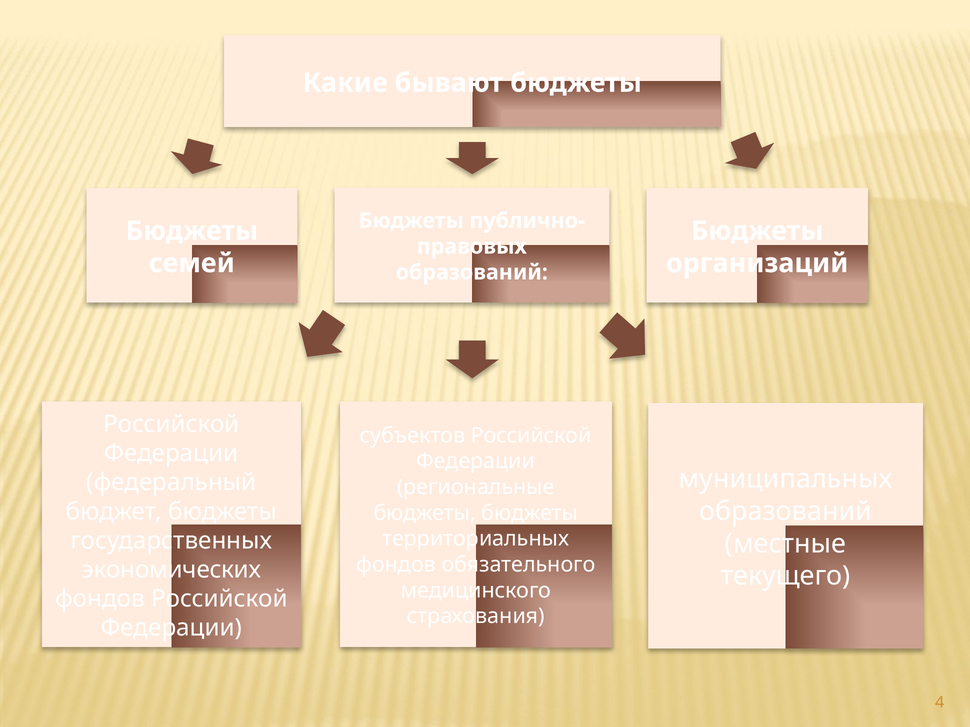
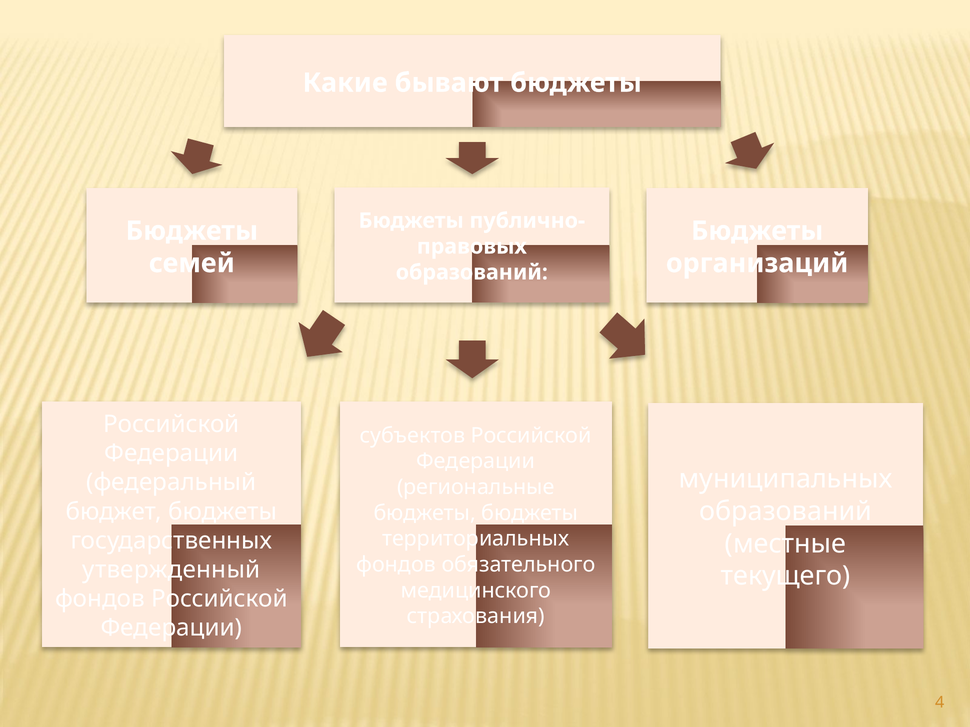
экономических: экономических -> утвержденный
